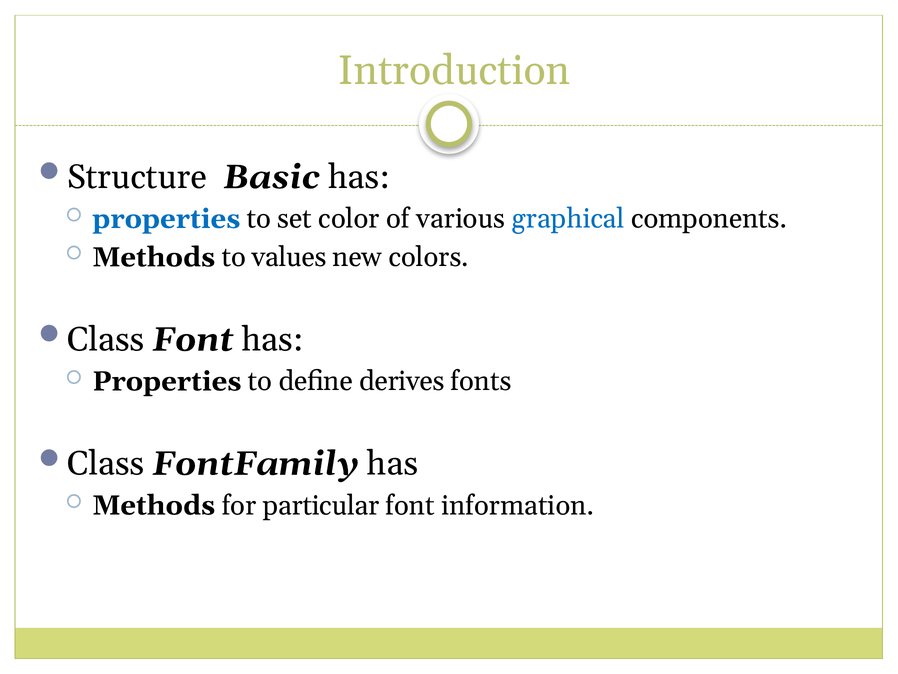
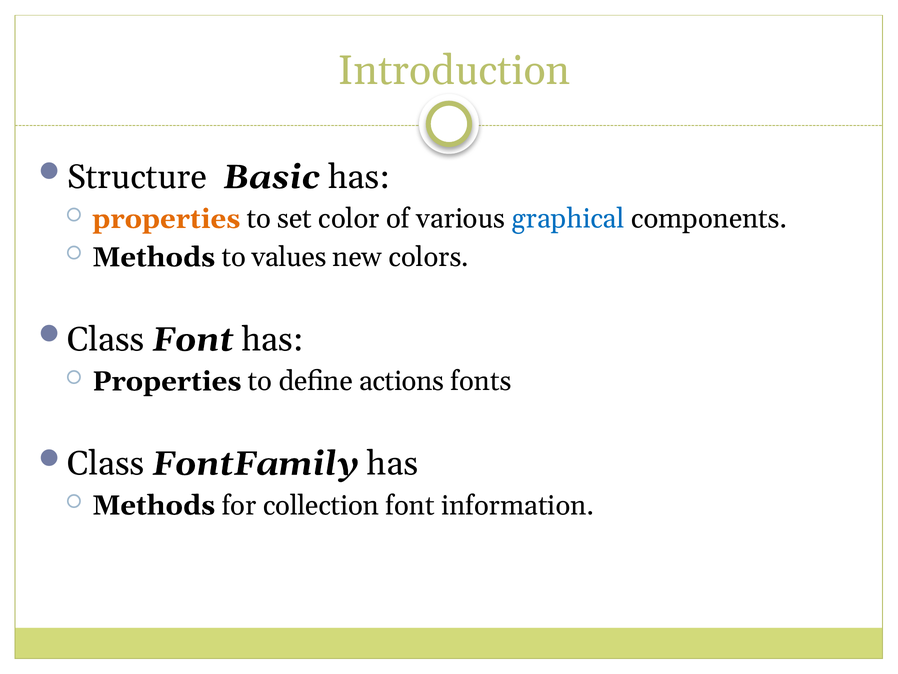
properties at (166, 219) colour: blue -> orange
derives: derives -> actions
particular: particular -> collection
